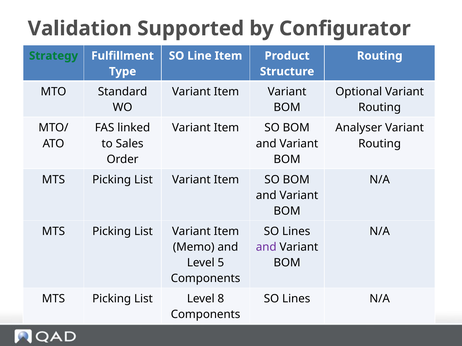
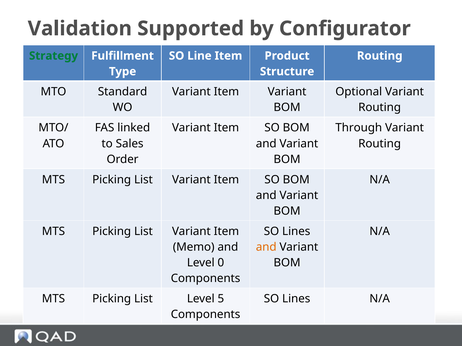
Analyser: Analyser -> Through
and at (266, 247) colour: purple -> orange
5: 5 -> 0
8: 8 -> 5
